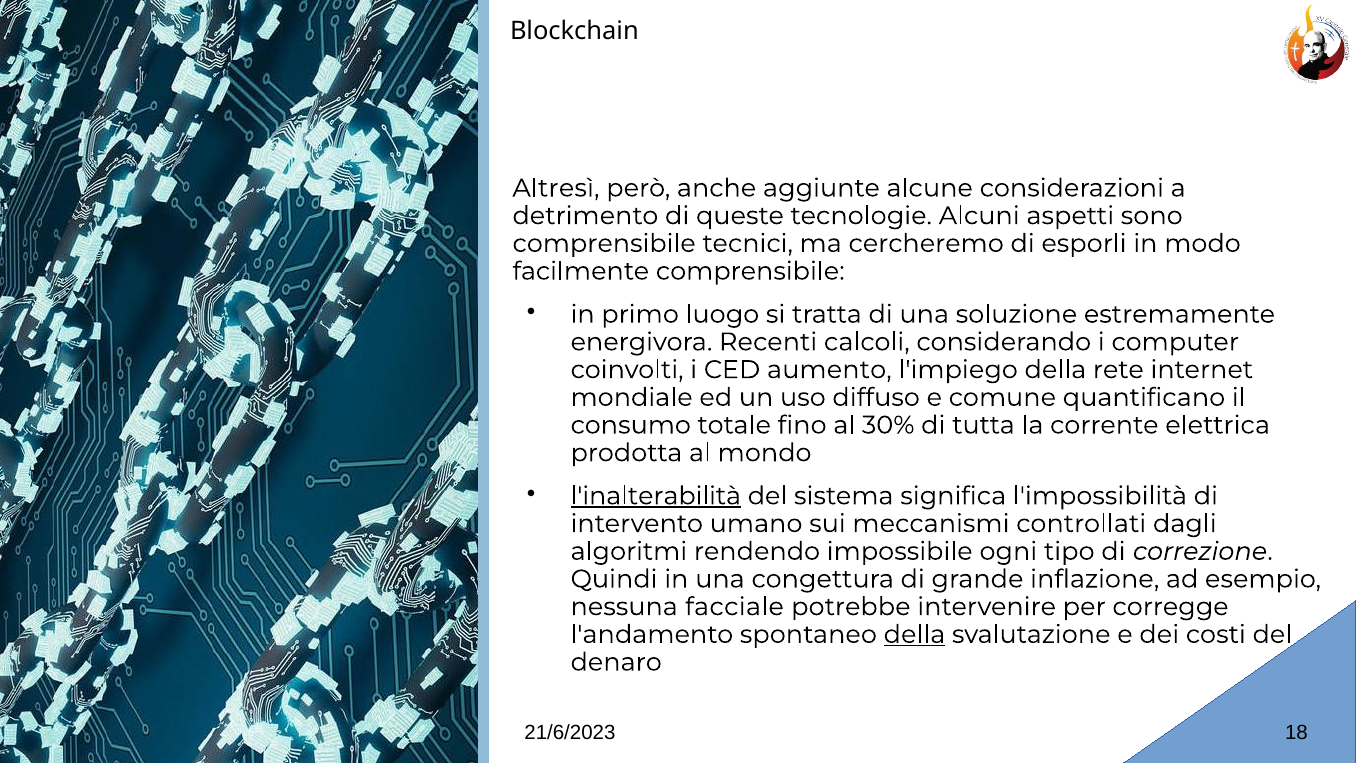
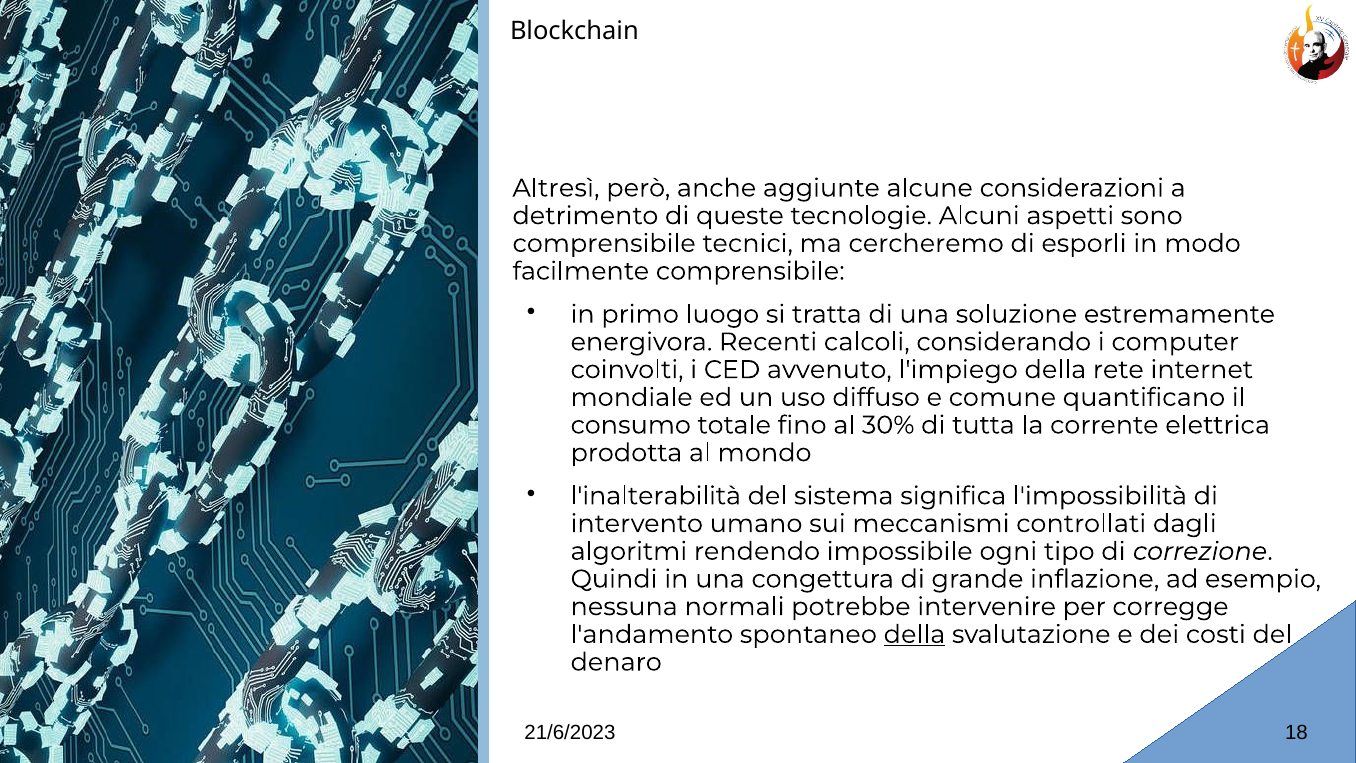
aumento: aumento -> avvenuto
l'inalterabilità underline: present -> none
facciale: facciale -> normali
